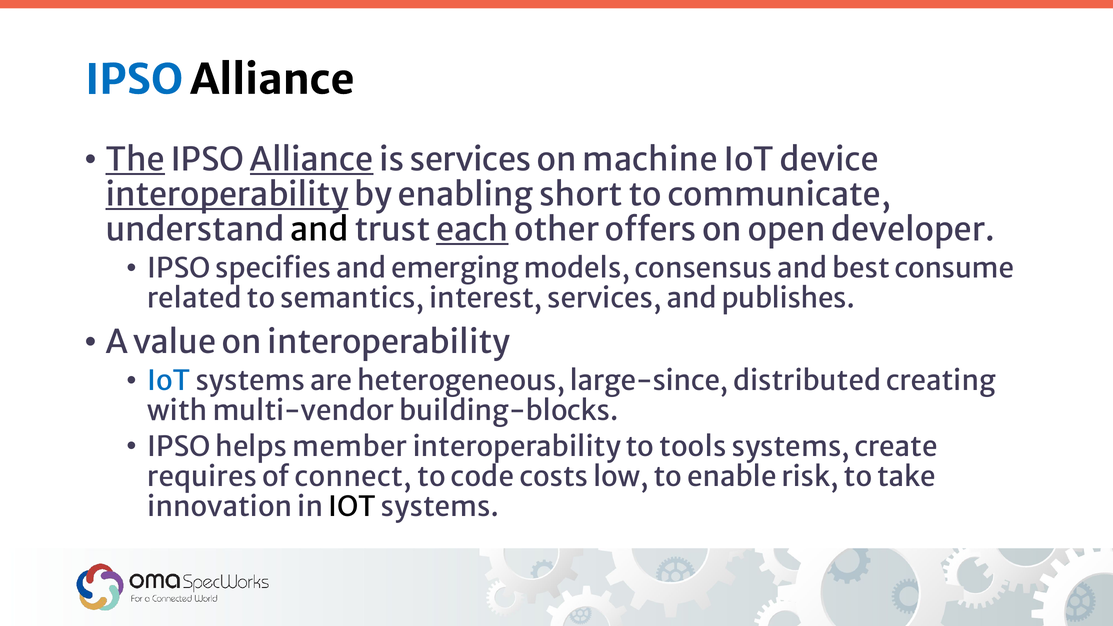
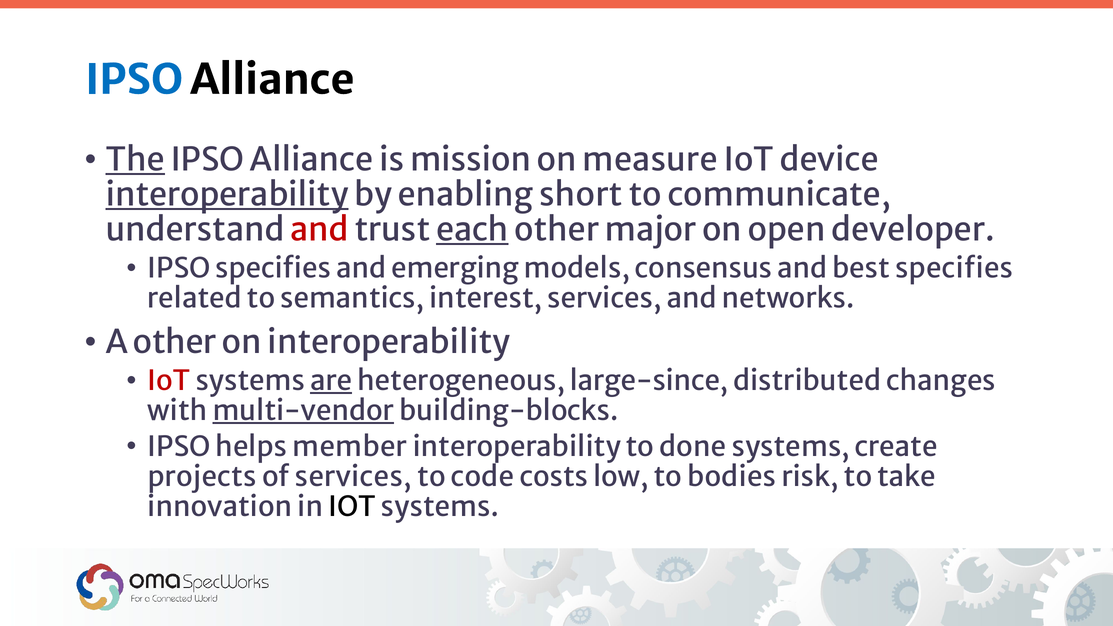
Alliance at (312, 160) underline: present -> none
is services: services -> mission
machine: machine -> measure
and at (320, 230) colour: black -> red
offers: offers -> major
best consume: consume -> specifies
publishes: publishes -> networks
A value: value -> other
IoT at (169, 381) colour: blue -> red
are underline: none -> present
creating: creating -> changes
multi-vendor underline: none -> present
tools: tools -> done
requires: requires -> projects
of connect: connect -> services
enable: enable -> bodies
